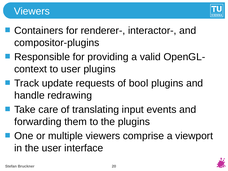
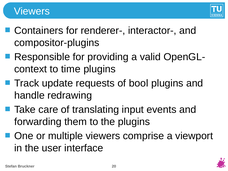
to user: user -> time
